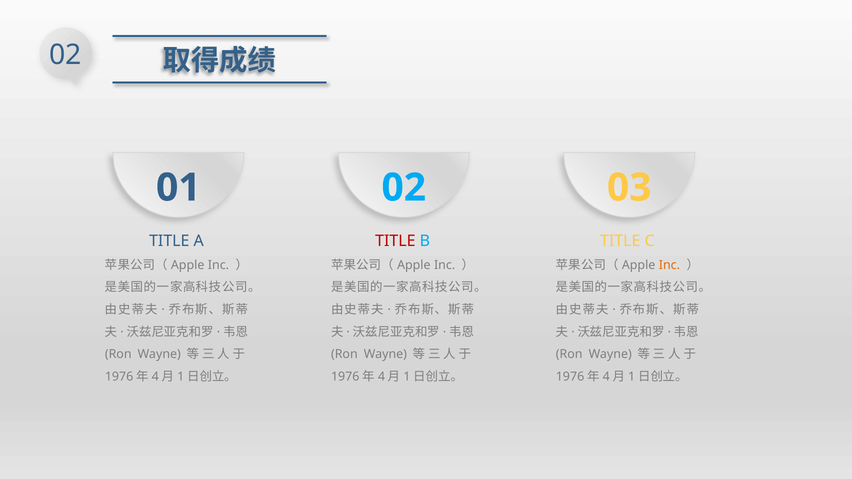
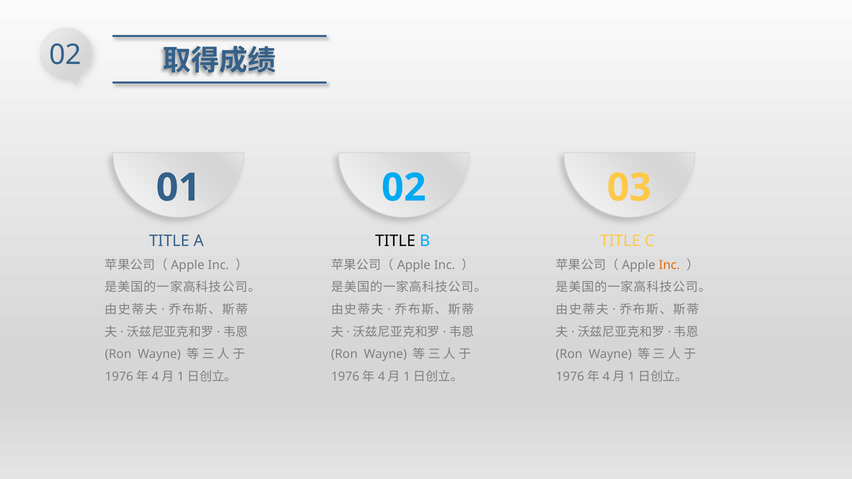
TITLE at (395, 241) colour: red -> black
